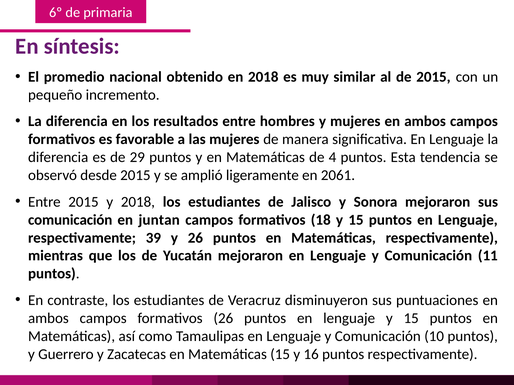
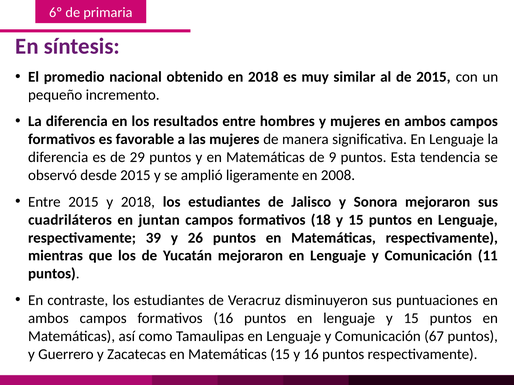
4: 4 -> 9
2061: 2061 -> 2008
comunicación at (70, 220): comunicación -> cuadriláteros
formativos 26: 26 -> 16
10: 10 -> 67
